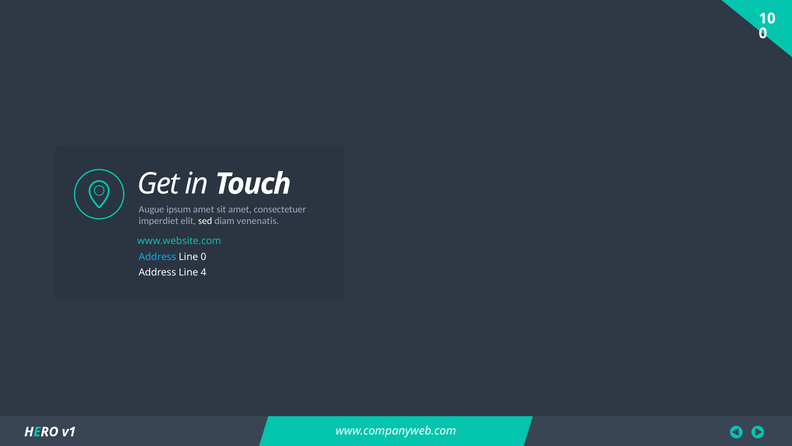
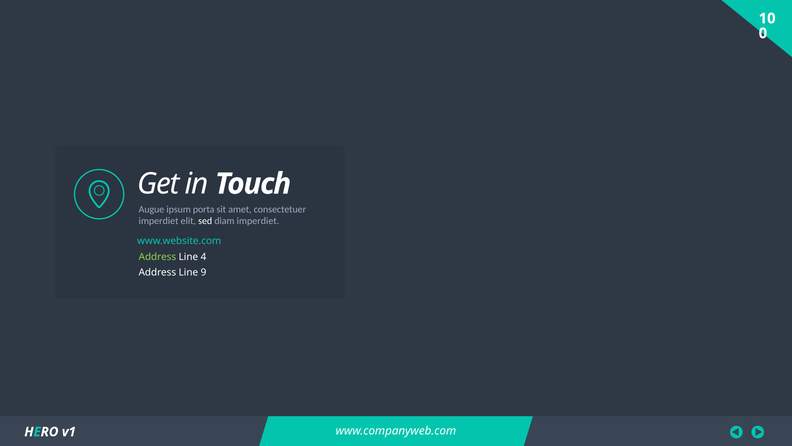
ipsum amet: amet -> porta
diam venenatis: venenatis -> imperdiet
Address at (157, 257) colour: light blue -> light green
Line 0: 0 -> 4
4: 4 -> 9
